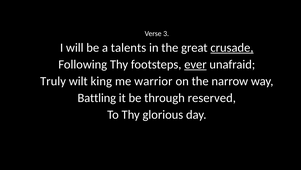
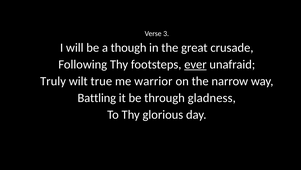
talents: talents -> though
crusade underline: present -> none
king: king -> true
reserved: reserved -> gladness
